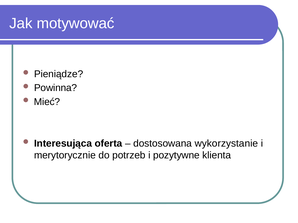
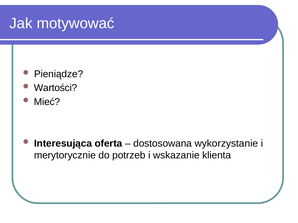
Powinna: Powinna -> Wartości
pozytywne: pozytywne -> wskazanie
